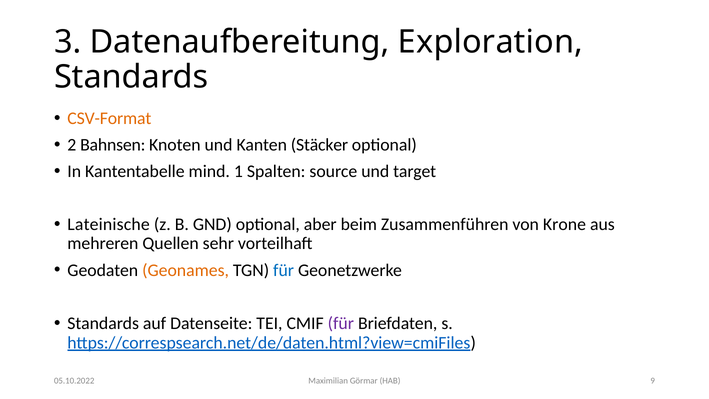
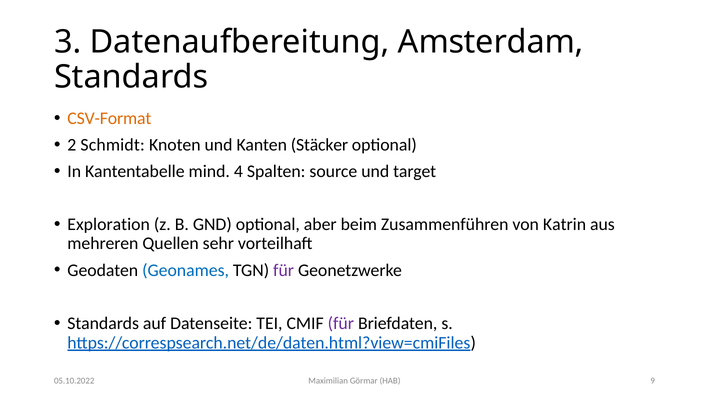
Exploration: Exploration -> Amsterdam
Bahnsen: Bahnsen -> Schmidt
1: 1 -> 4
Lateinische: Lateinische -> Exploration
Krone: Krone -> Katrin
Geonames colour: orange -> blue
für at (284, 270) colour: blue -> purple
